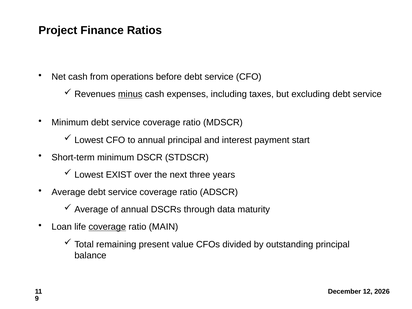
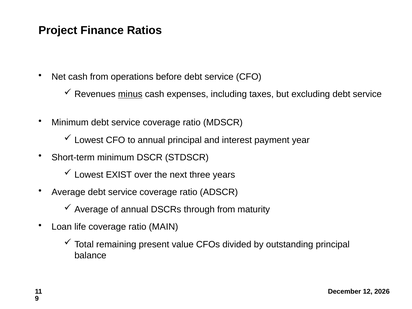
start: start -> year
through data: data -> from
coverage at (107, 227) underline: present -> none
